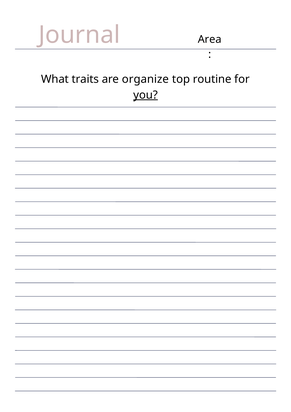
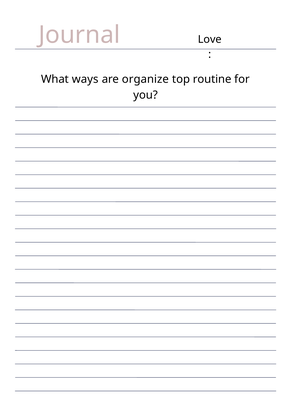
Area: Area -> Love
traits: traits -> ways
you underline: present -> none
